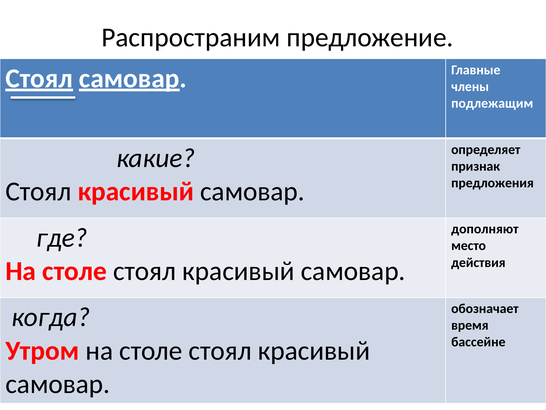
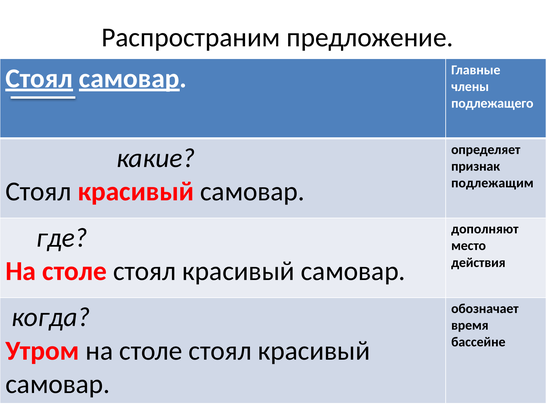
подлежащим: подлежащим -> подлежащего
предложения: предложения -> подлежащим
